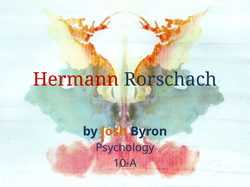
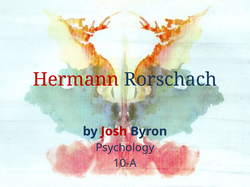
Josh colour: orange -> red
